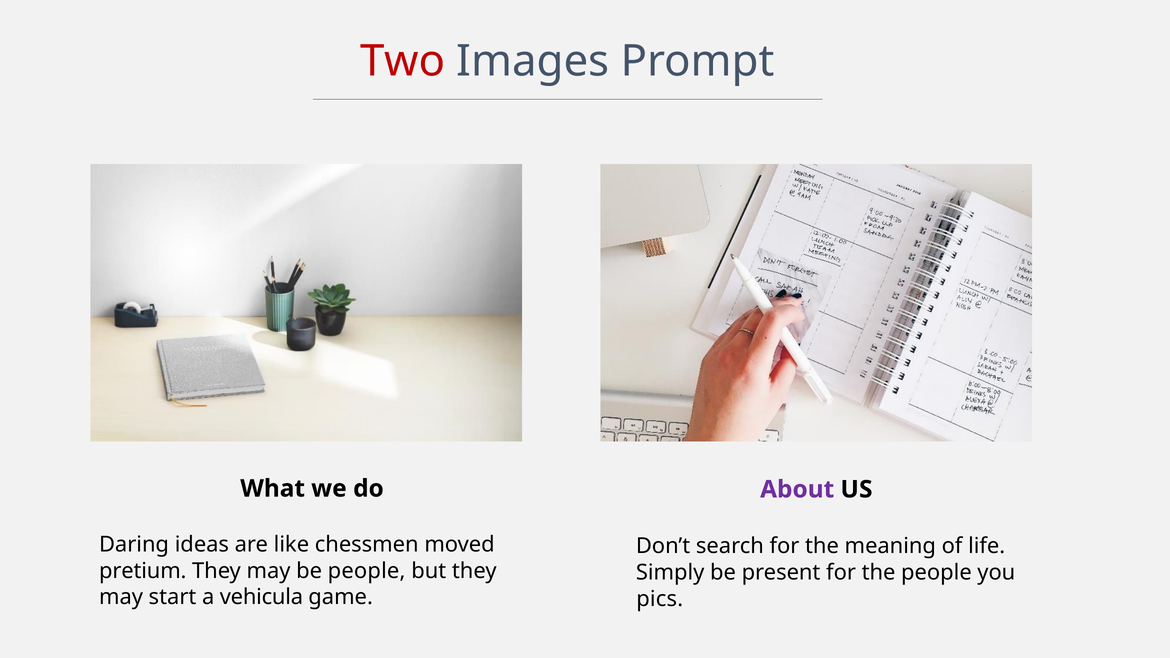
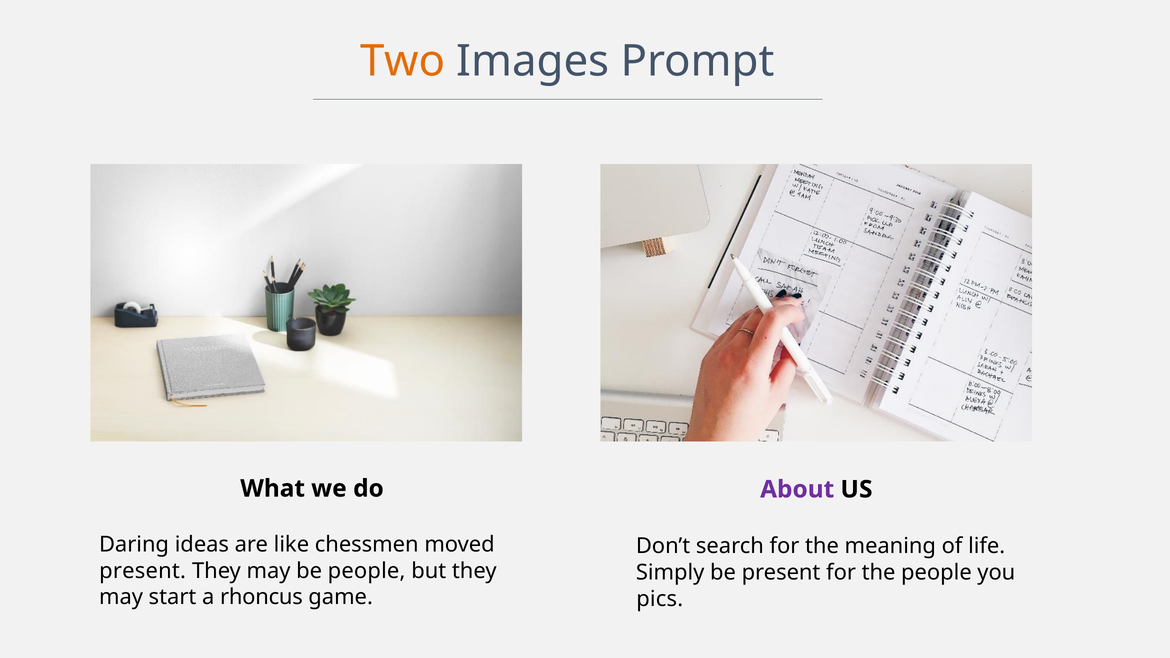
Two colour: red -> orange
pretium at (143, 571): pretium -> present
vehicula: vehicula -> rhoncus
